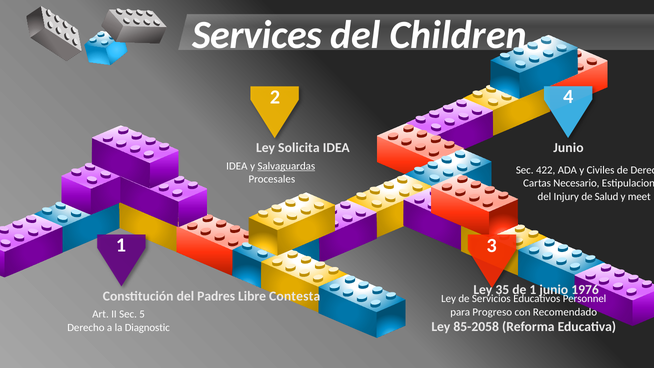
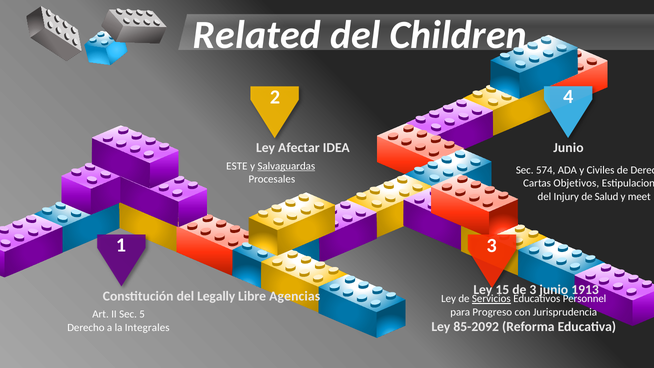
Services: Services -> Related
Solicita: Solicita -> Afectar
IDEA at (237, 166): IDEA -> ESTE
422: 422 -> 574
Necesario: Necesario -> Objetivos
35: 35 -> 15
de 1: 1 -> 3
1976: 1976 -> 1913
Padres: Padres -> Legally
Contesta: Contesta -> Agencias
Servicios underline: none -> present
Recomendado: Recomendado -> Jurisprudencia
85-2058: 85-2058 -> 85-2092
Diagnostic: Diagnostic -> Integrales
